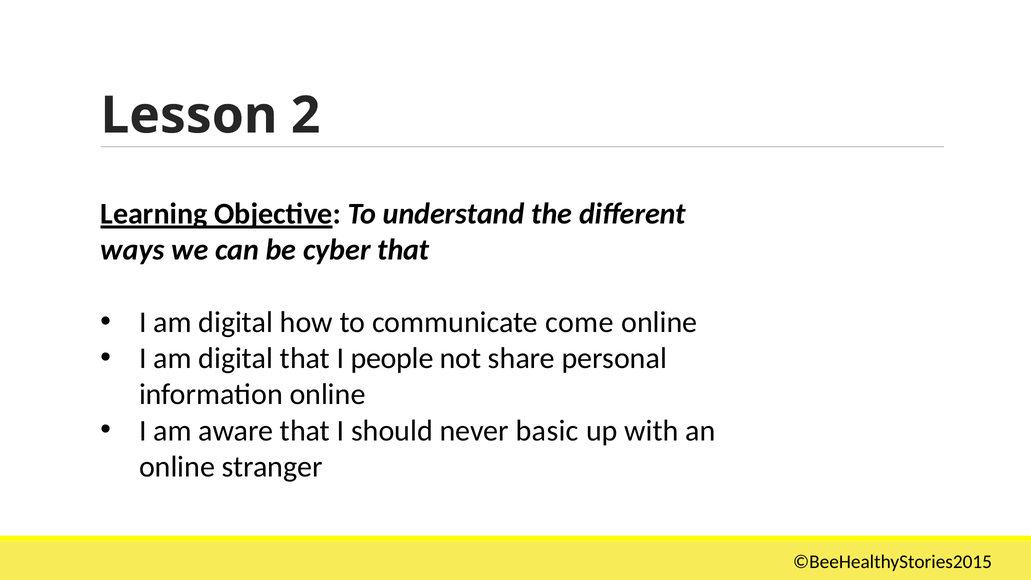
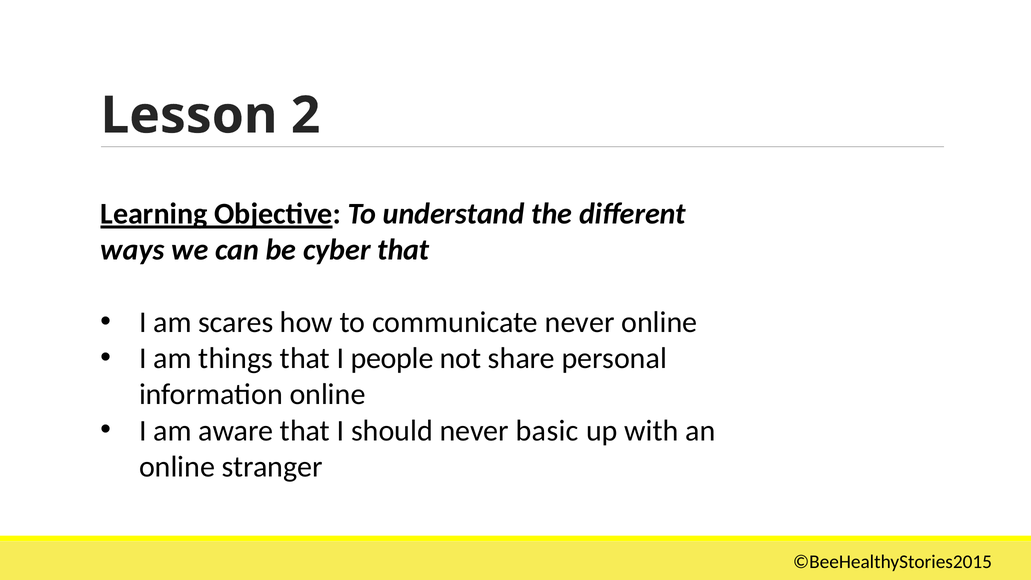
digital at (236, 322): digital -> scares
communicate come: come -> never
digital at (236, 358): digital -> things
